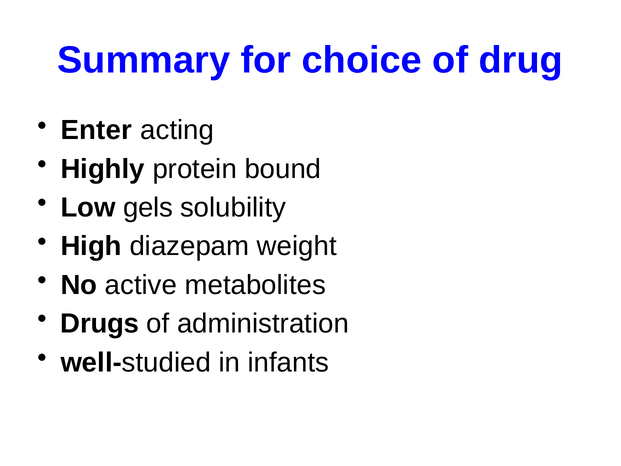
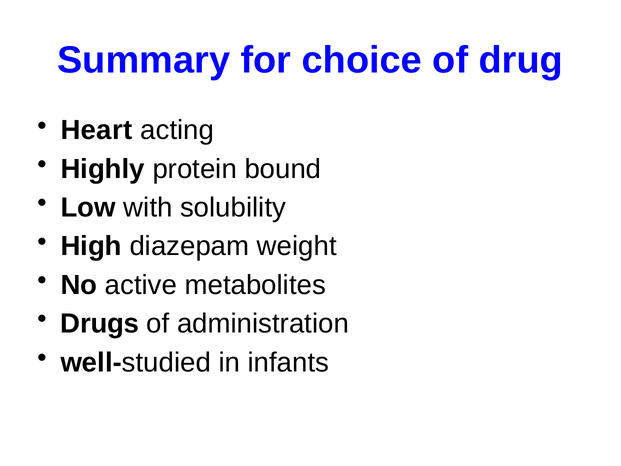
Enter: Enter -> Heart
gels: gels -> with
